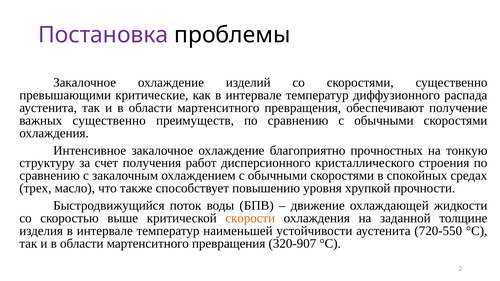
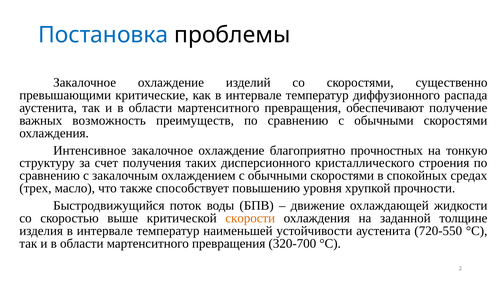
Постановка colour: purple -> blue
важных существенно: существенно -> возможность
работ: работ -> таких
320-907: 320-907 -> 320-700
